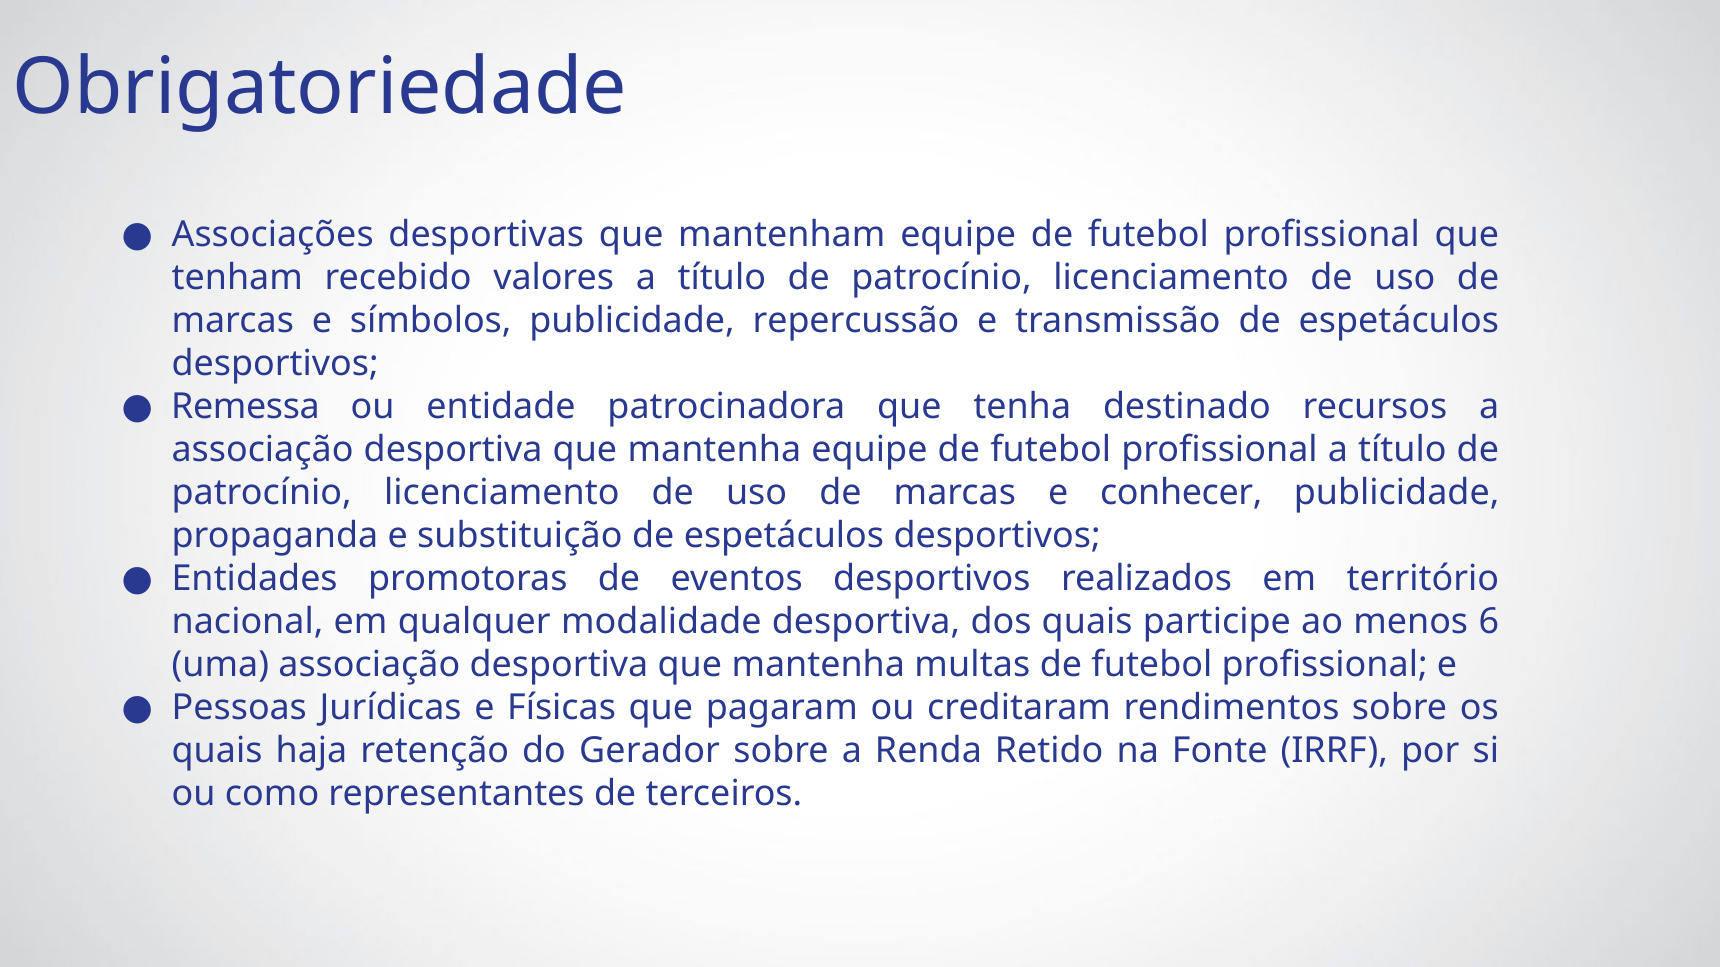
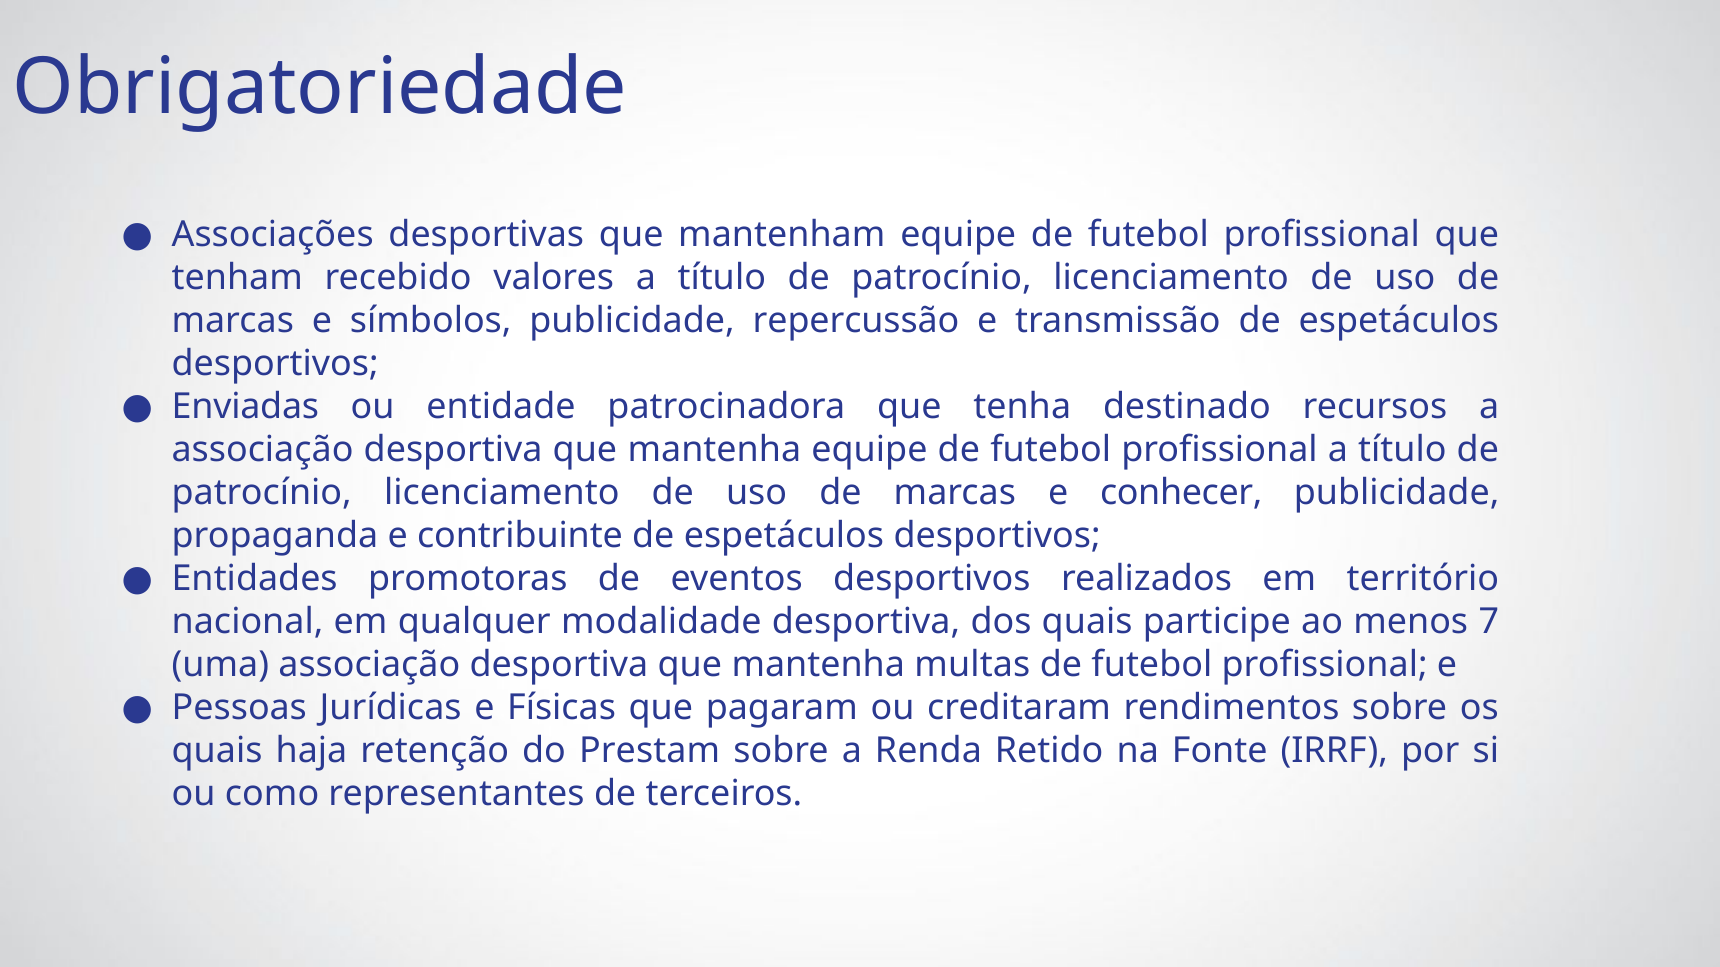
Remessa: Remessa -> Enviadas
substituição: substituição -> contribuinte
6: 6 -> 7
Gerador: Gerador -> Prestam
